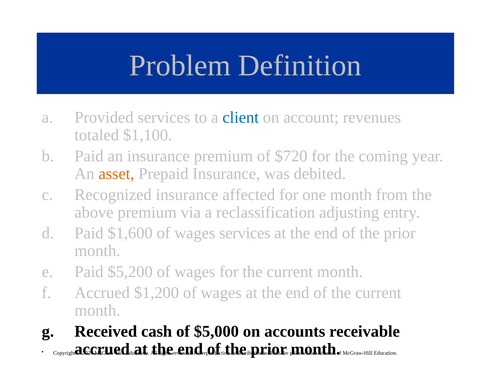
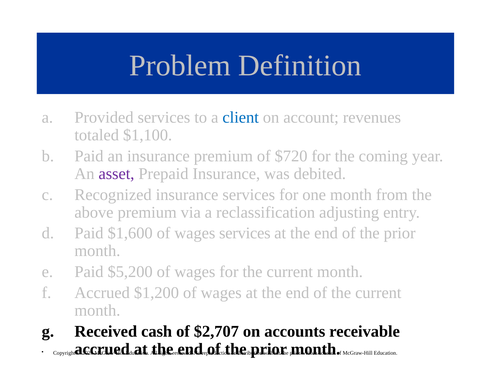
asset colour: orange -> purple
insurance affected: affected -> services
$5,000: $5,000 -> $2,707
